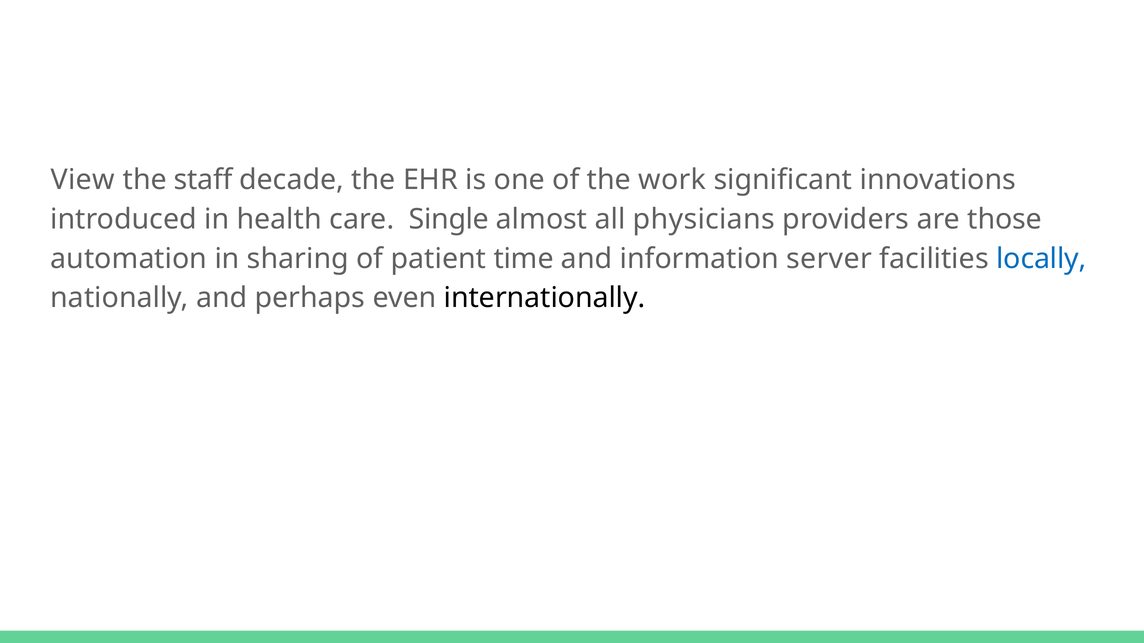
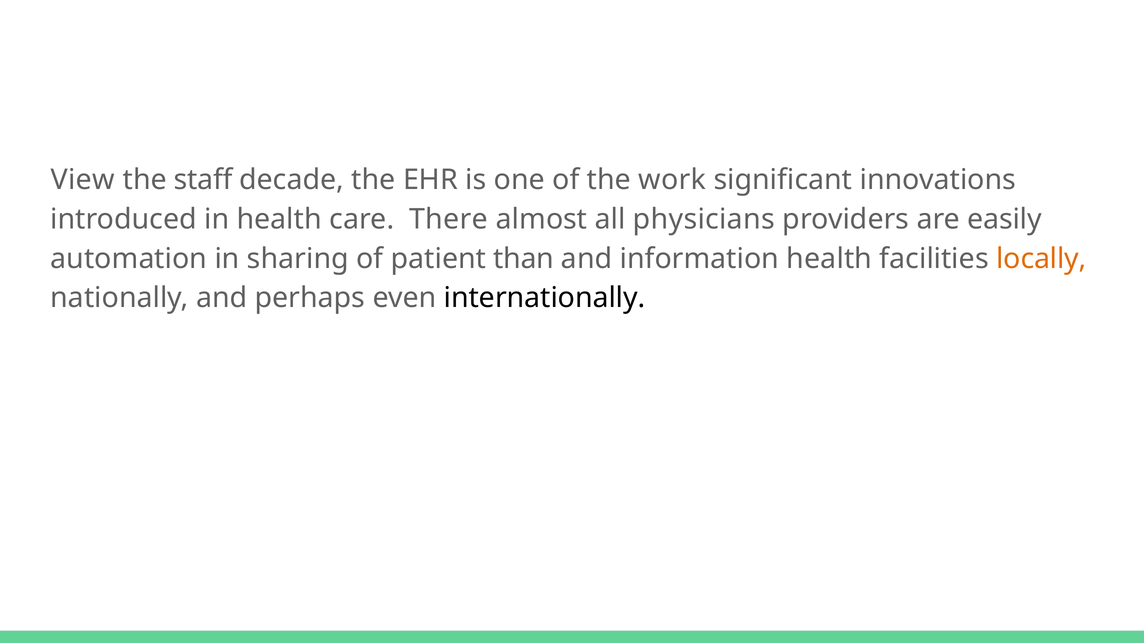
Single: Single -> There
those: those -> easily
time: time -> than
information server: server -> health
locally colour: blue -> orange
